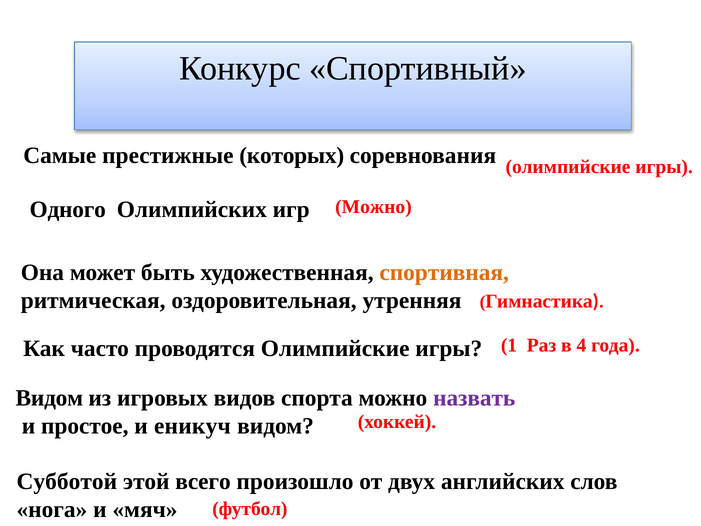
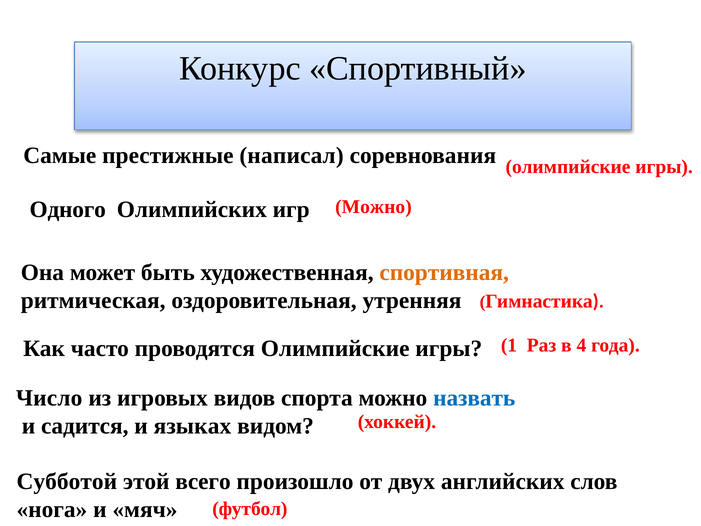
которых: которых -> написал
Видом at (49, 398): Видом -> Число
назвать colour: purple -> blue
простое: простое -> садится
еникуч: еникуч -> языках
